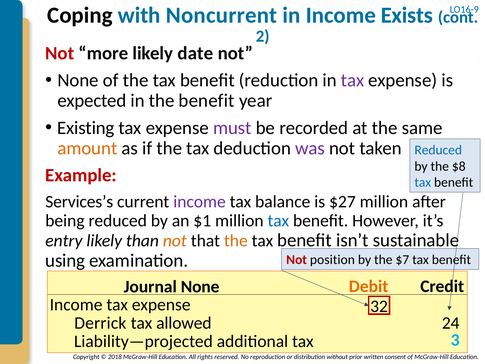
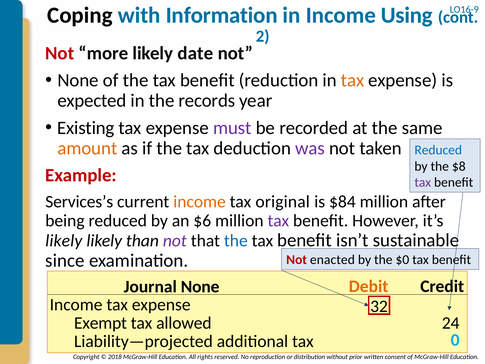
Noncurrent: Noncurrent -> Information
Exists: Exists -> Using
tax at (353, 80) colour: purple -> orange
the benefit: benefit -> records
tax at (423, 182) colour: blue -> purple
income at (199, 202) colour: purple -> orange
balance: balance -> original
$27: $27 -> $84
$1: $1 -> $6
tax at (278, 221) colour: blue -> purple
entry at (64, 241): entry -> likely
not at (175, 241) colour: orange -> purple
the at (236, 241) colour: orange -> blue
using: using -> since
position: position -> enacted
$7: $7 -> $0
Derrick: Derrick -> Exempt
3: 3 -> 0
